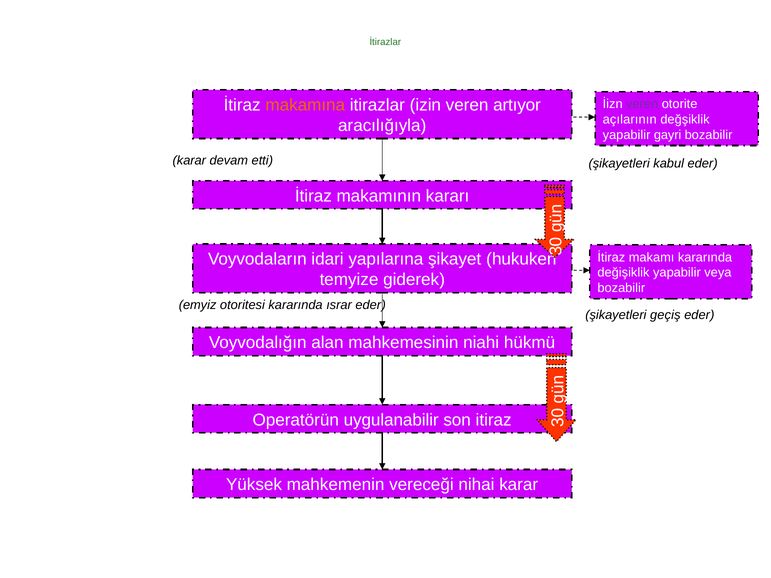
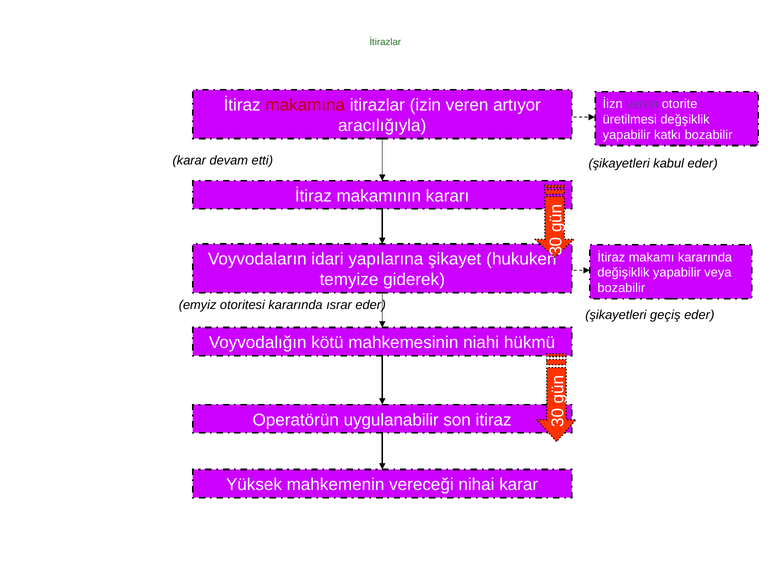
makamına colour: orange -> red
açılarının: açılarının -> üretilmesi
gayri: gayri -> katkı
alan: alan -> kötü
